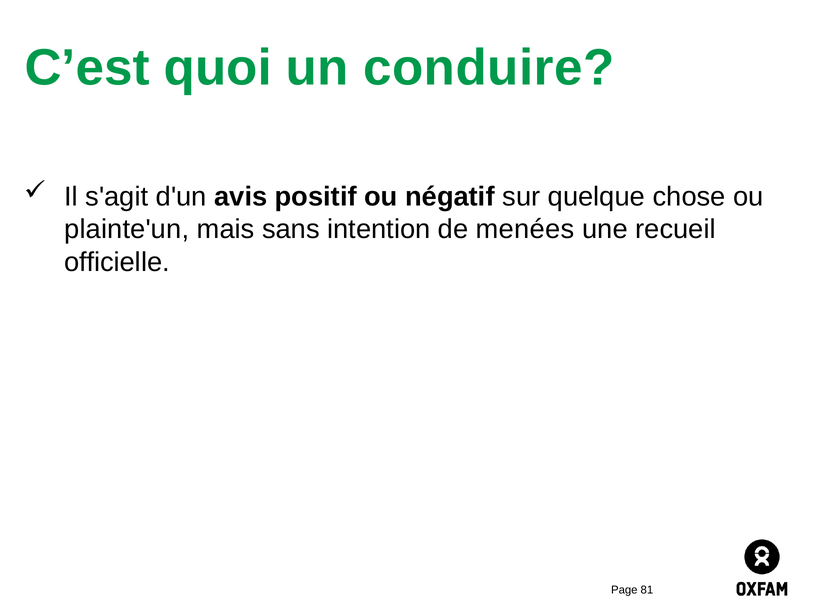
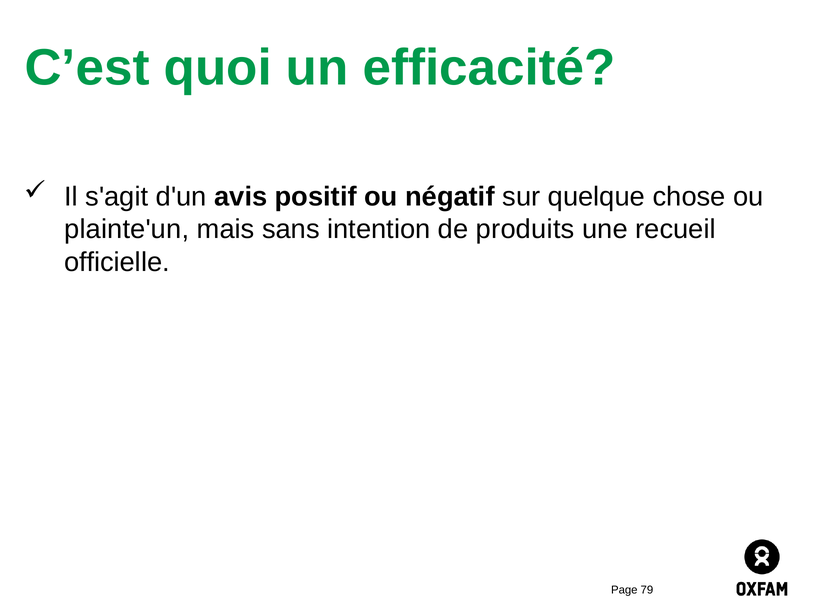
conduire: conduire -> efficacité
menées: menées -> produits
81: 81 -> 79
